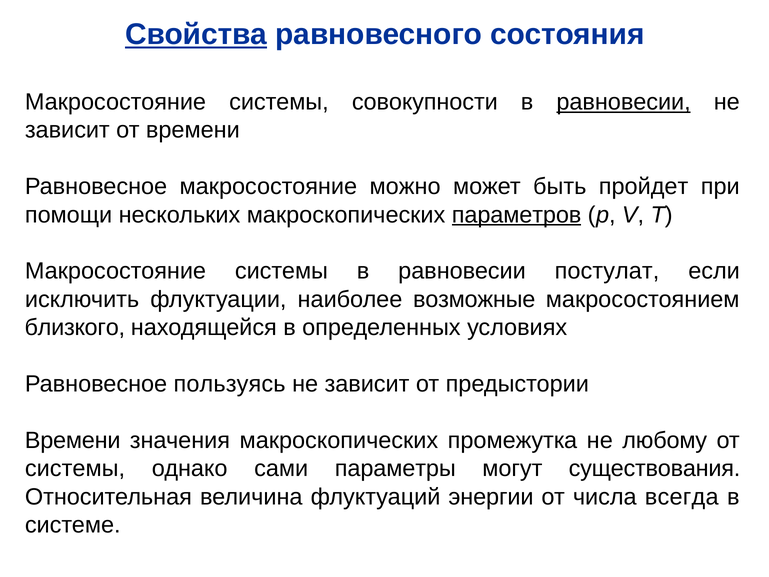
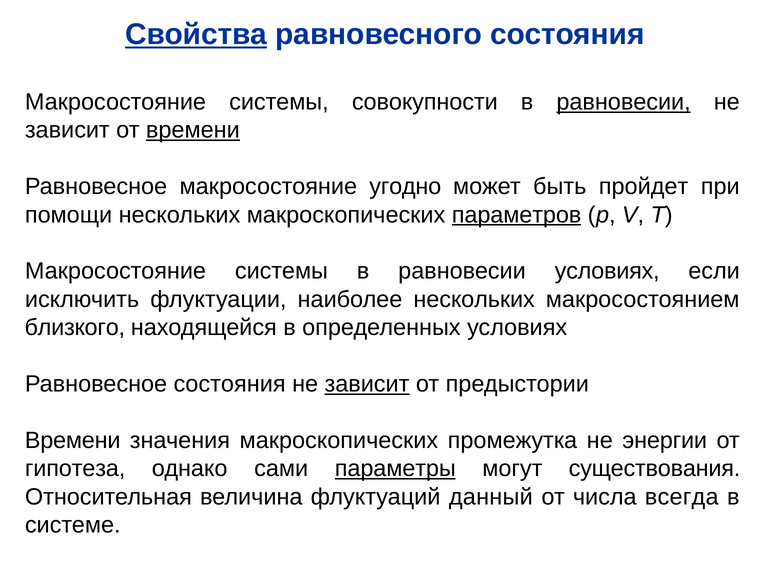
времени at (193, 130) underline: none -> present
можно: можно -> угодно
равновесии постулат: постулат -> условиях
наиболее возможные: возможные -> нескольких
Равновесное пользуясь: пользуясь -> состояния
зависит at (367, 384) underline: none -> present
любому: любому -> энергии
системы at (75, 468): системы -> гипотеза
параметры underline: none -> present
энергии: энергии -> данный
